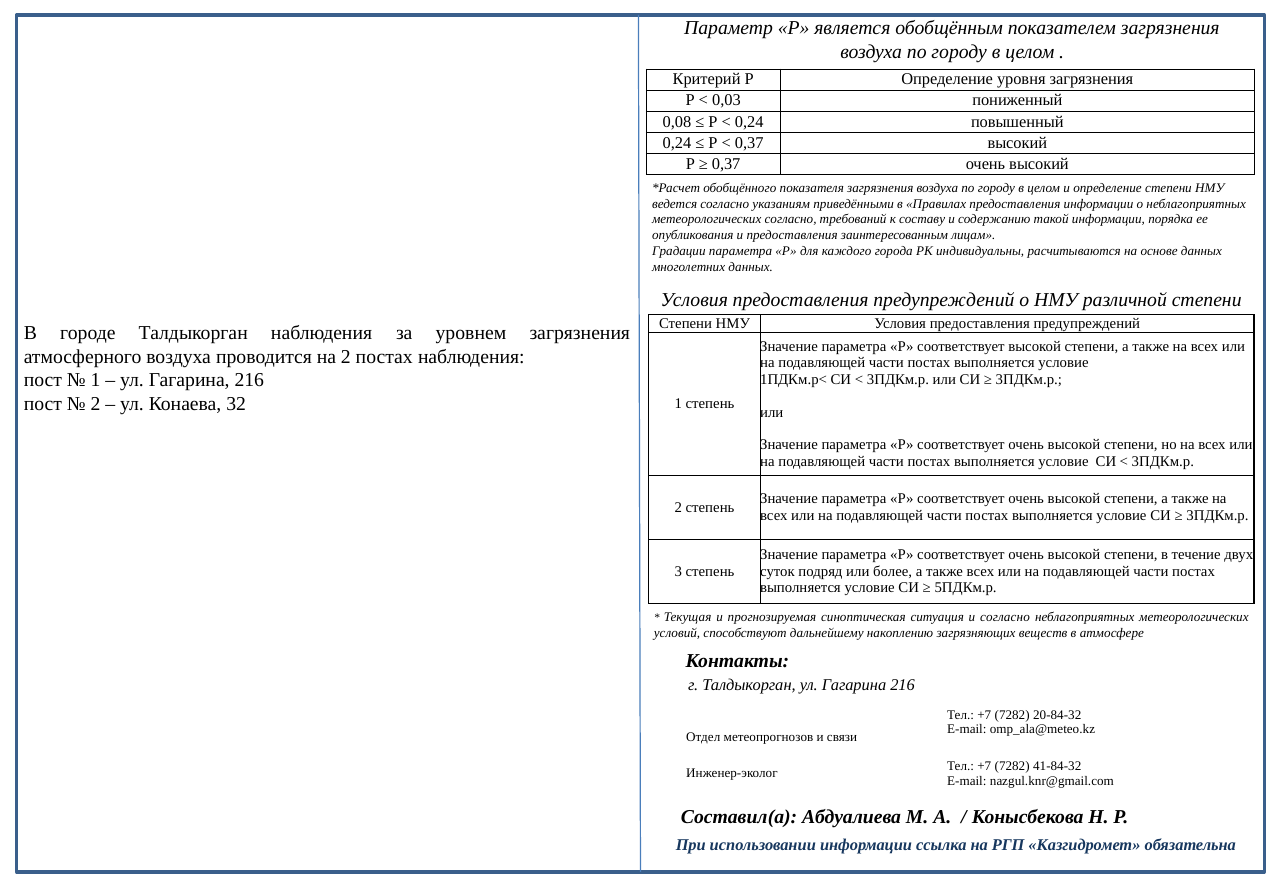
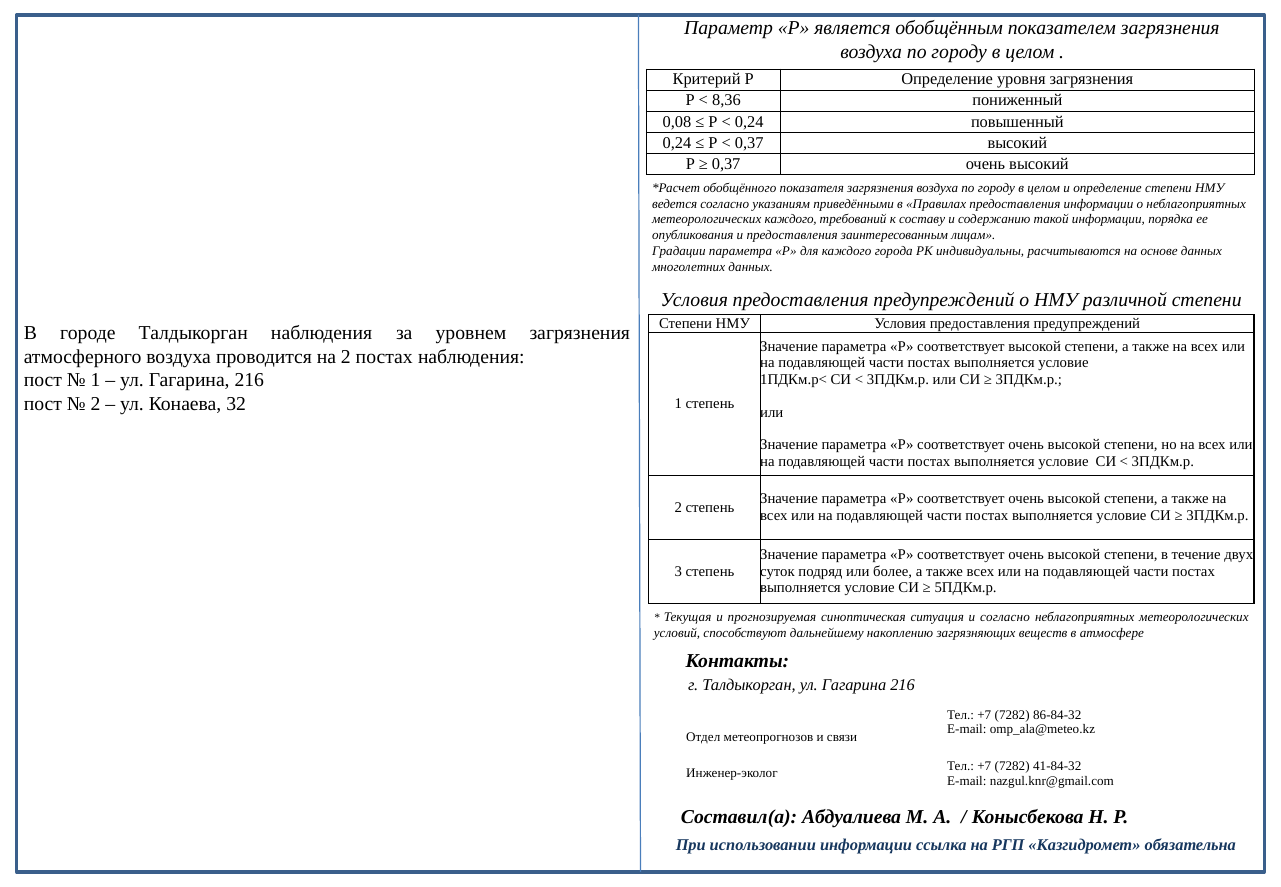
0,03: 0,03 -> 8,36
метеорологических согласно: согласно -> каждого
20-84-32: 20-84-32 -> 86-84-32
